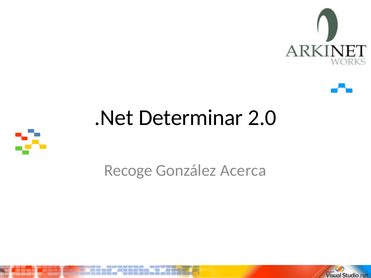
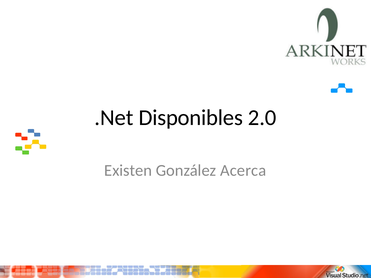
Determinar: Determinar -> Disponibles
Recoge: Recoge -> Existen
